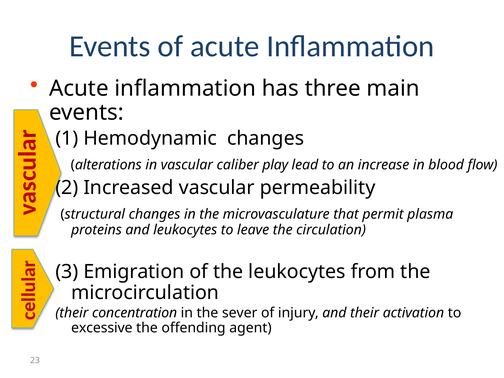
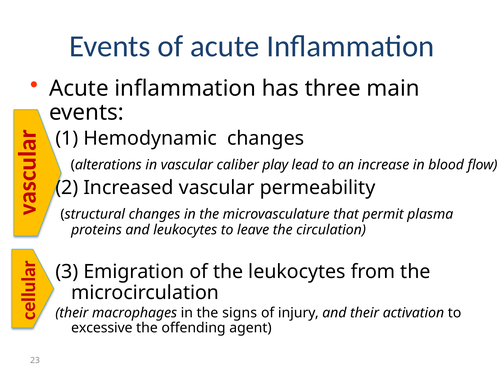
concentration: concentration -> macrophages
sever: sever -> signs
